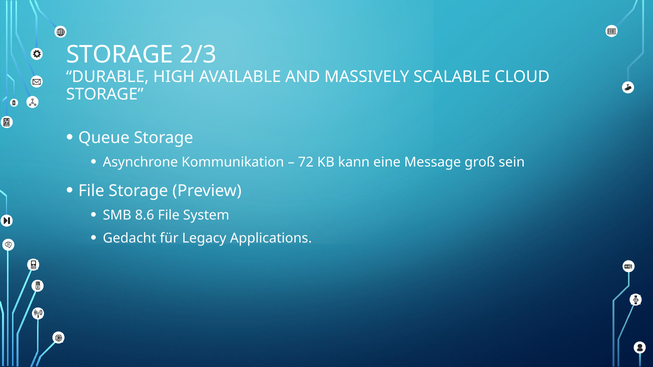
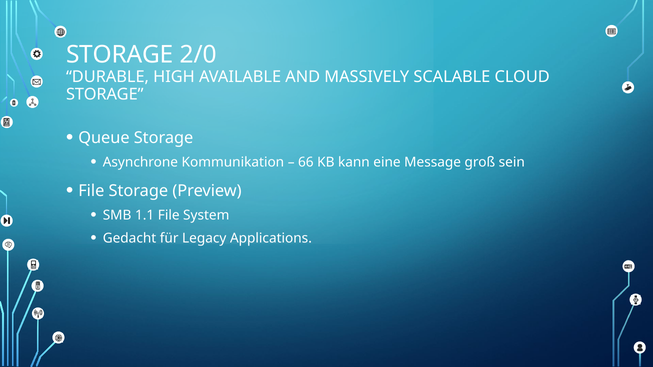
2/3: 2/3 -> 2/0
72: 72 -> 66
8.6: 8.6 -> 1.1
